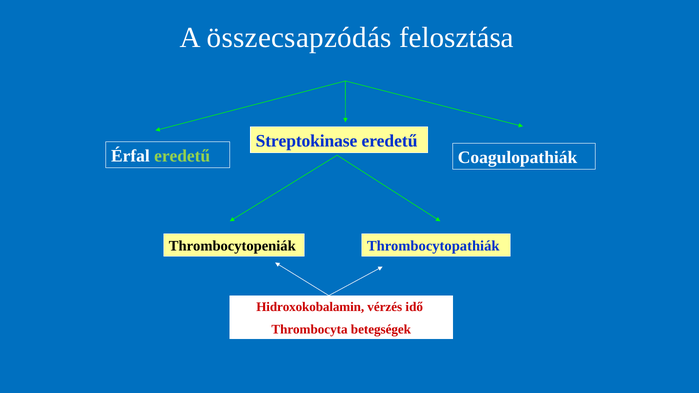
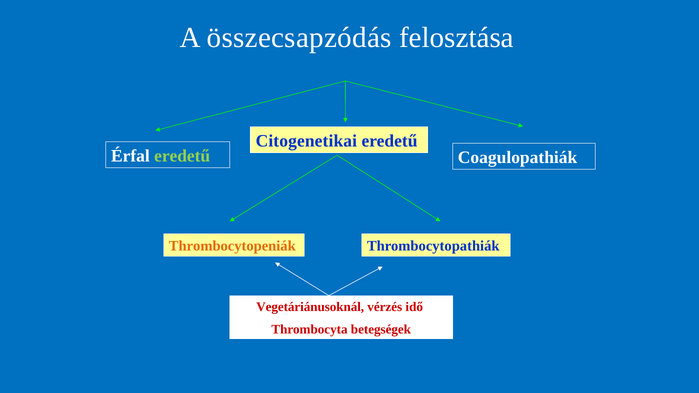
Streptokinase: Streptokinase -> Citogenetikai
Thrombocytopeniák colour: black -> orange
Hidroxokobalamin: Hidroxokobalamin -> Vegetáriánusoknál
